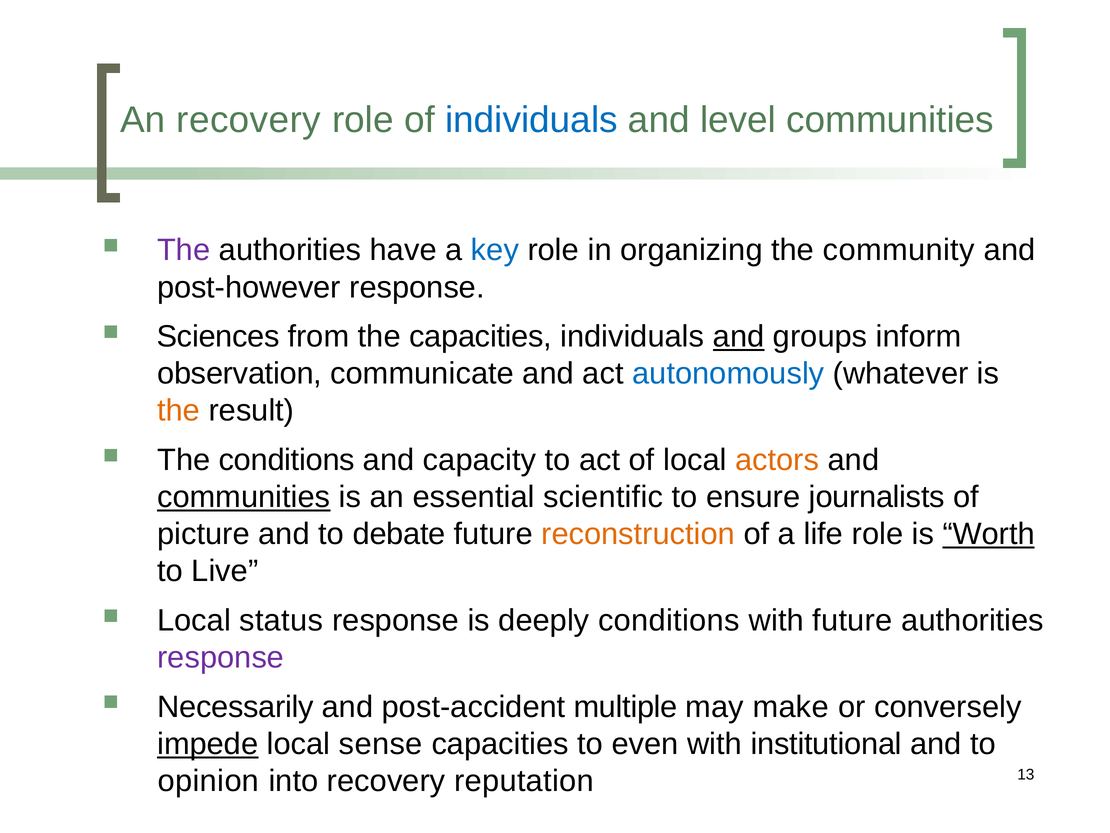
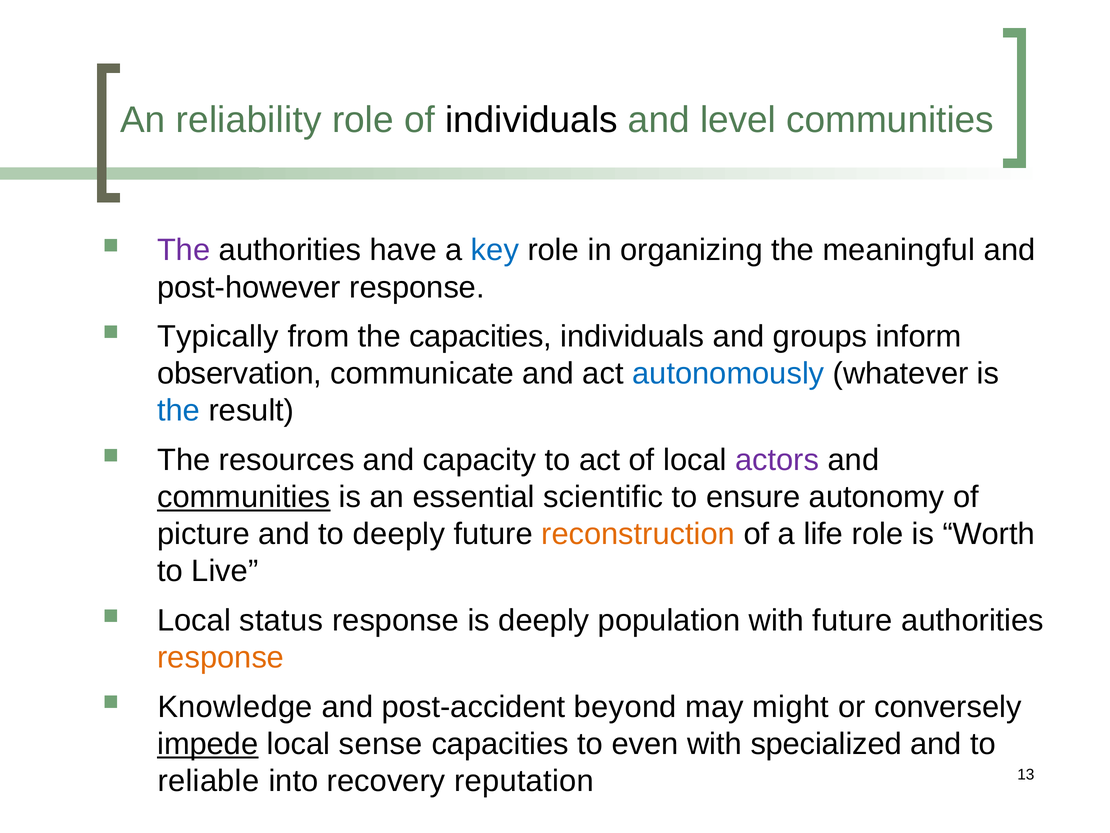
An recovery: recovery -> reliability
individuals at (531, 120) colour: blue -> black
community: community -> meaningful
Sciences: Sciences -> Typically
and at (739, 336) underline: present -> none
the at (179, 411) colour: orange -> blue
The conditions: conditions -> resources
actors colour: orange -> purple
journalists: journalists -> autonomy
to debate: debate -> deeply
Worth underline: present -> none
deeply conditions: conditions -> population
response at (221, 657) colour: purple -> orange
Necessarily: Necessarily -> Knowledge
multiple: multiple -> beyond
make: make -> might
institutional: institutional -> specialized
opinion: opinion -> reliable
